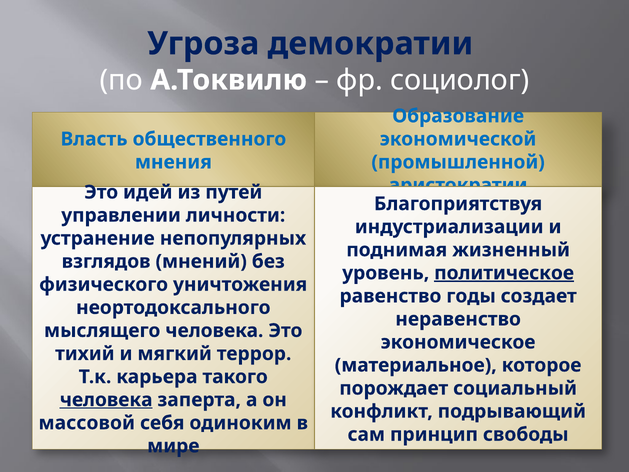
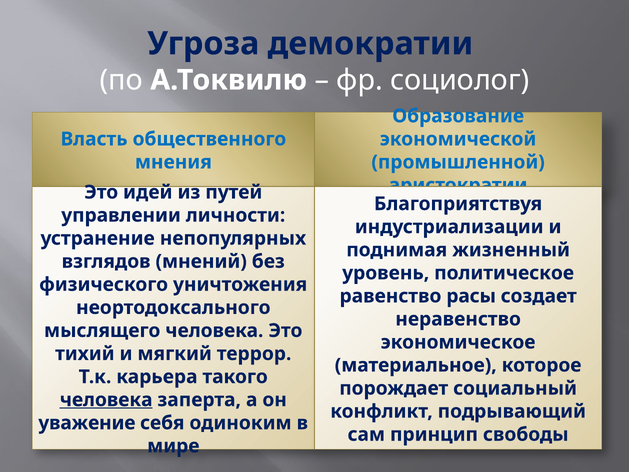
политическое underline: present -> none
годы: годы -> расы
массовой: массовой -> уважение
